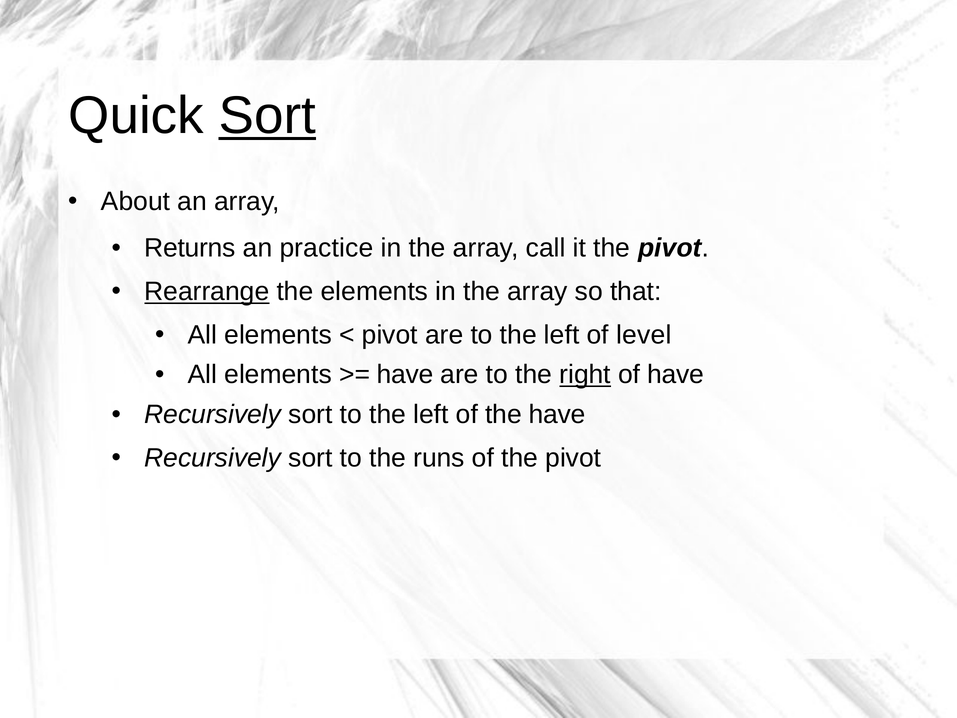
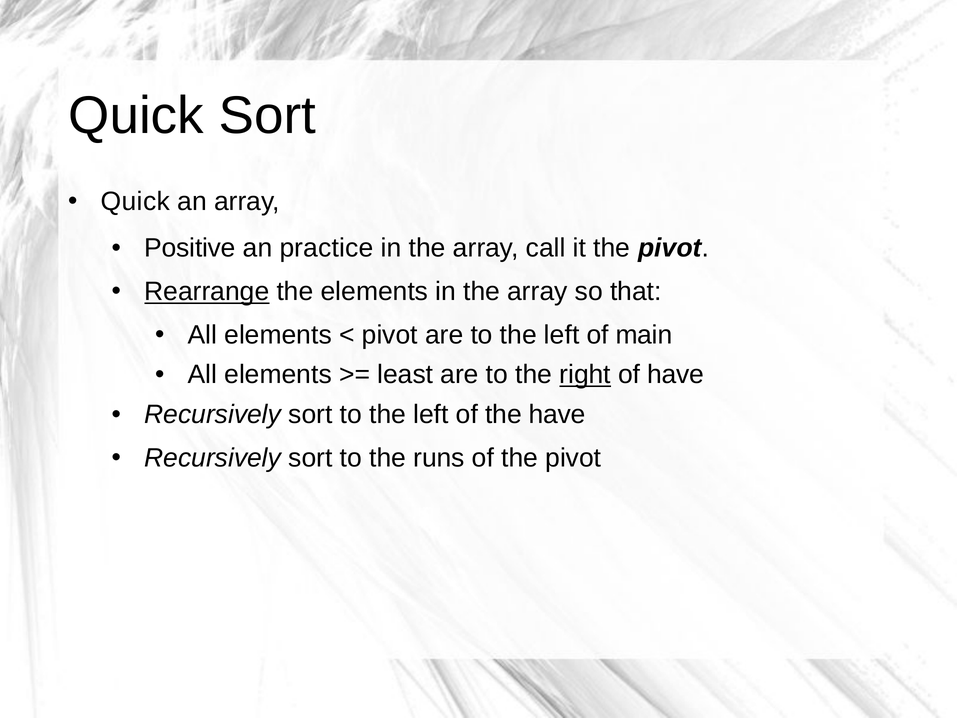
Sort at (267, 116) underline: present -> none
About at (136, 201): About -> Quick
Returns: Returns -> Positive
level: level -> main
have at (405, 375): have -> least
